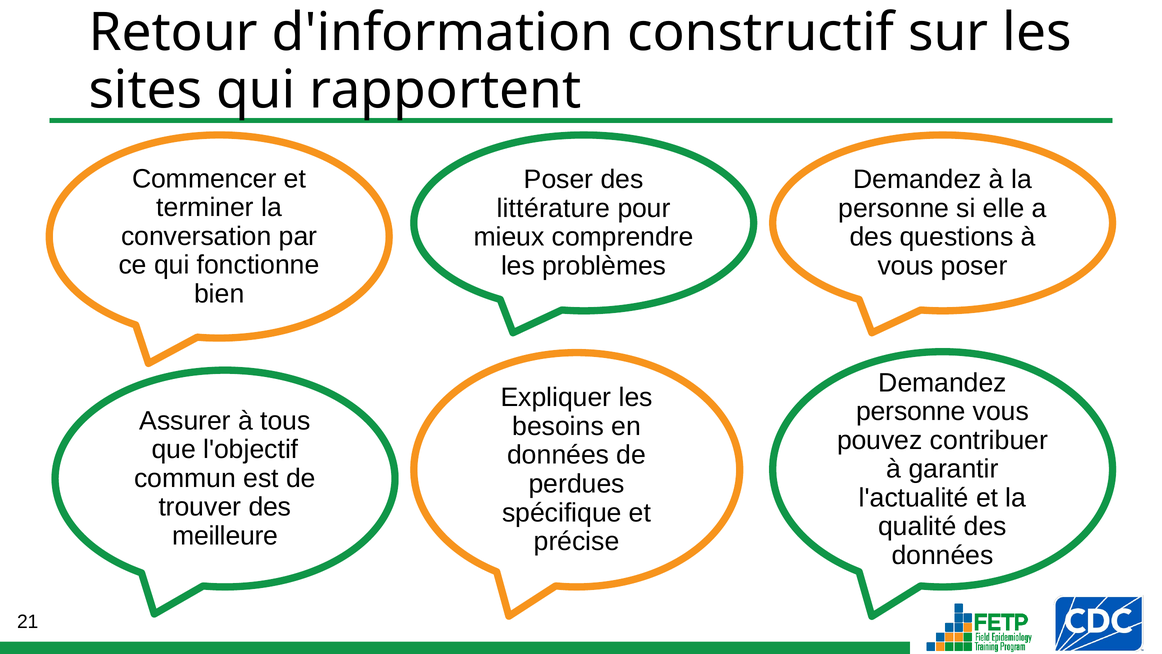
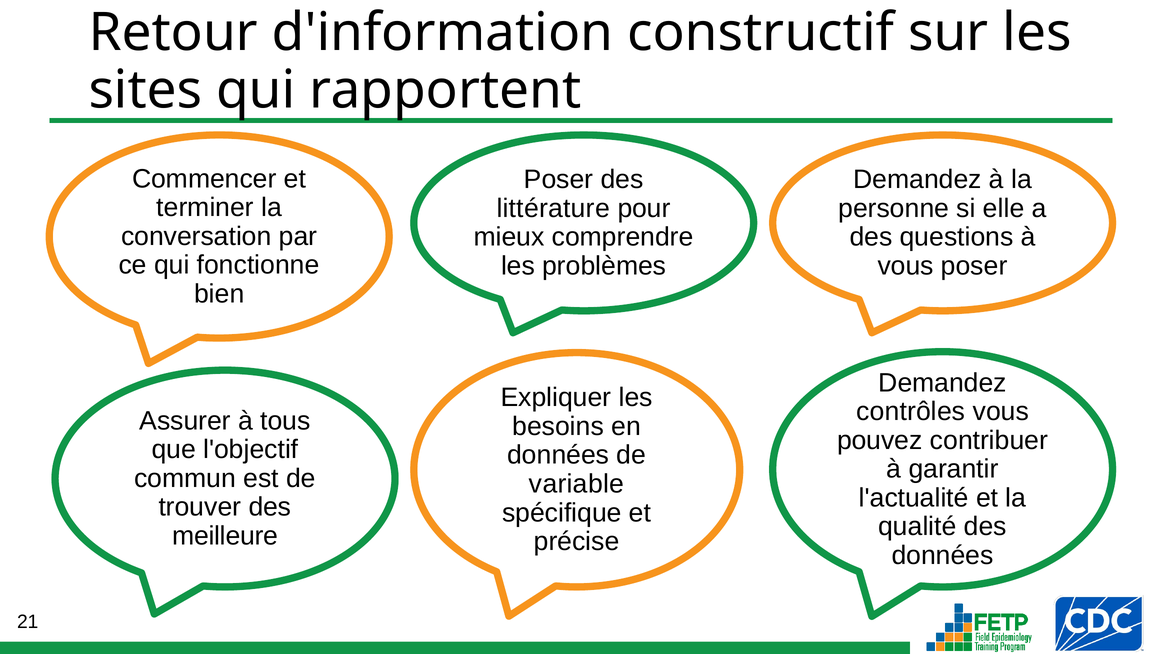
personne at (911, 411): personne -> contrôles
perdues: perdues -> variable
